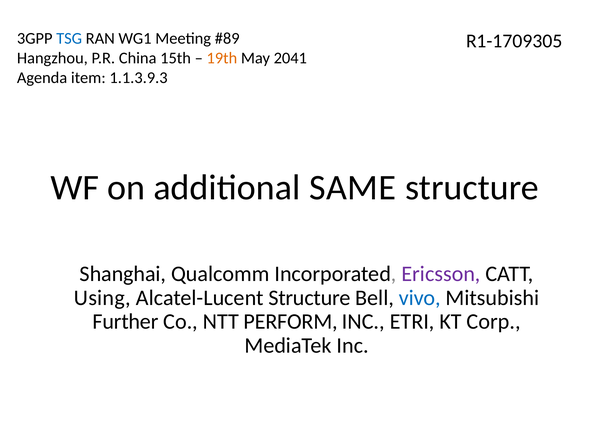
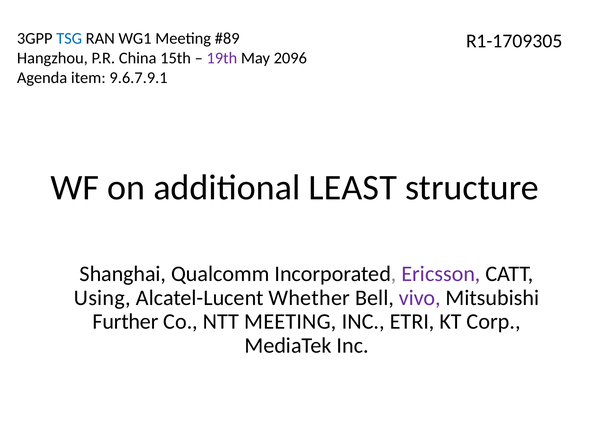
19th colour: orange -> purple
2041: 2041 -> 2096
1.1.3.9.3: 1.1.3.9.3 -> 9.6.7.9.1
SAME: SAME -> LEAST
Alcatel-Lucent Structure: Structure -> Whether
vivo colour: blue -> purple
NTT PERFORM: PERFORM -> MEETING
